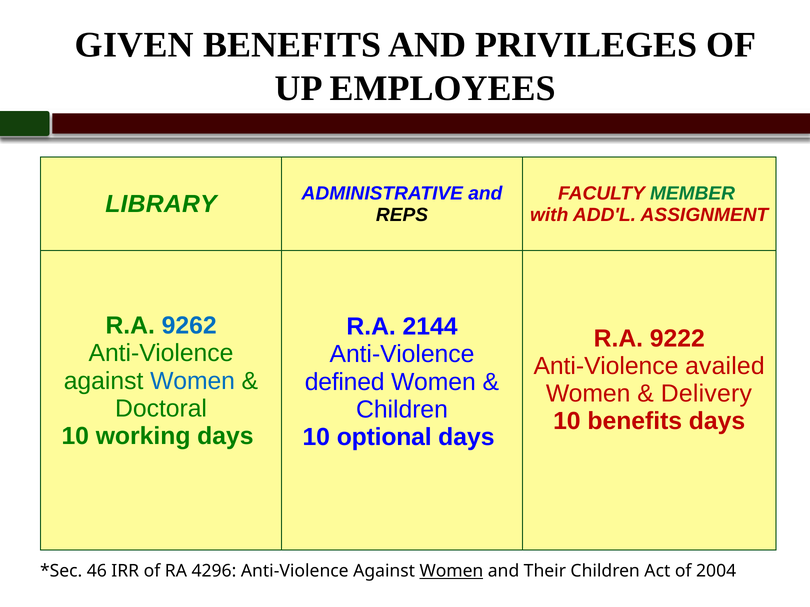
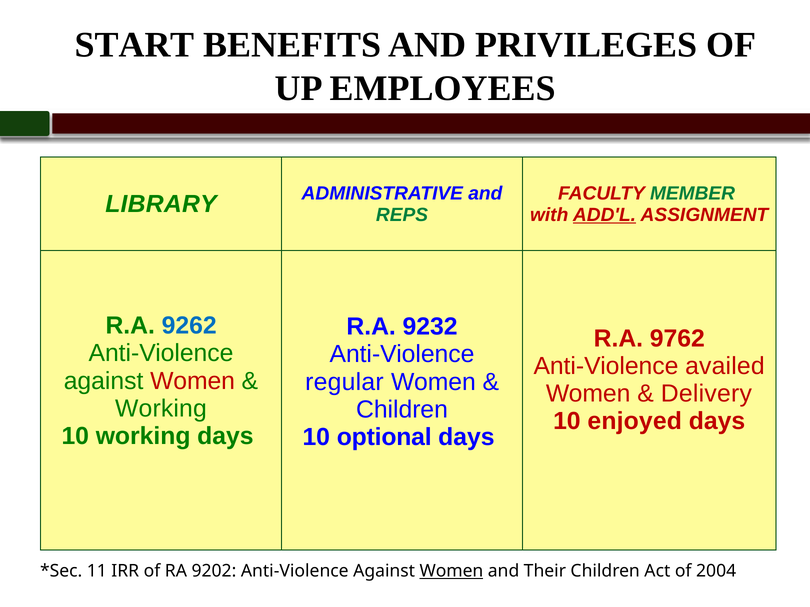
GIVEN: GIVEN -> START
REPS colour: black -> green
ADD'L underline: none -> present
2144: 2144 -> 9232
9222: 9222 -> 9762
Women at (193, 381) colour: blue -> red
defined: defined -> regular
Doctoral at (161, 409): Doctoral -> Working
10 benefits: benefits -> enjoyed
46: 46 -> 11
4296: 4296 -> 9202
